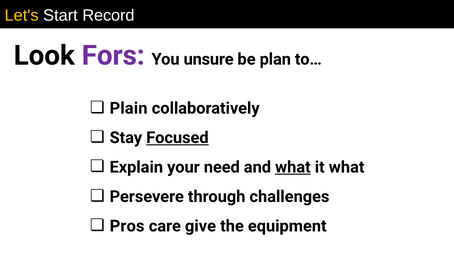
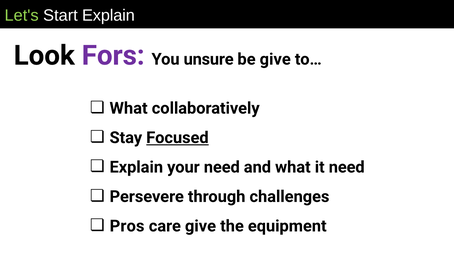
Let's colour: yellow -> light green
Start Record: Record -> Explain
be plan: plan -> give
Plain at (129, 108): Plain -> What
what at (293, 167) underline: present -> none
it what: what -> need
